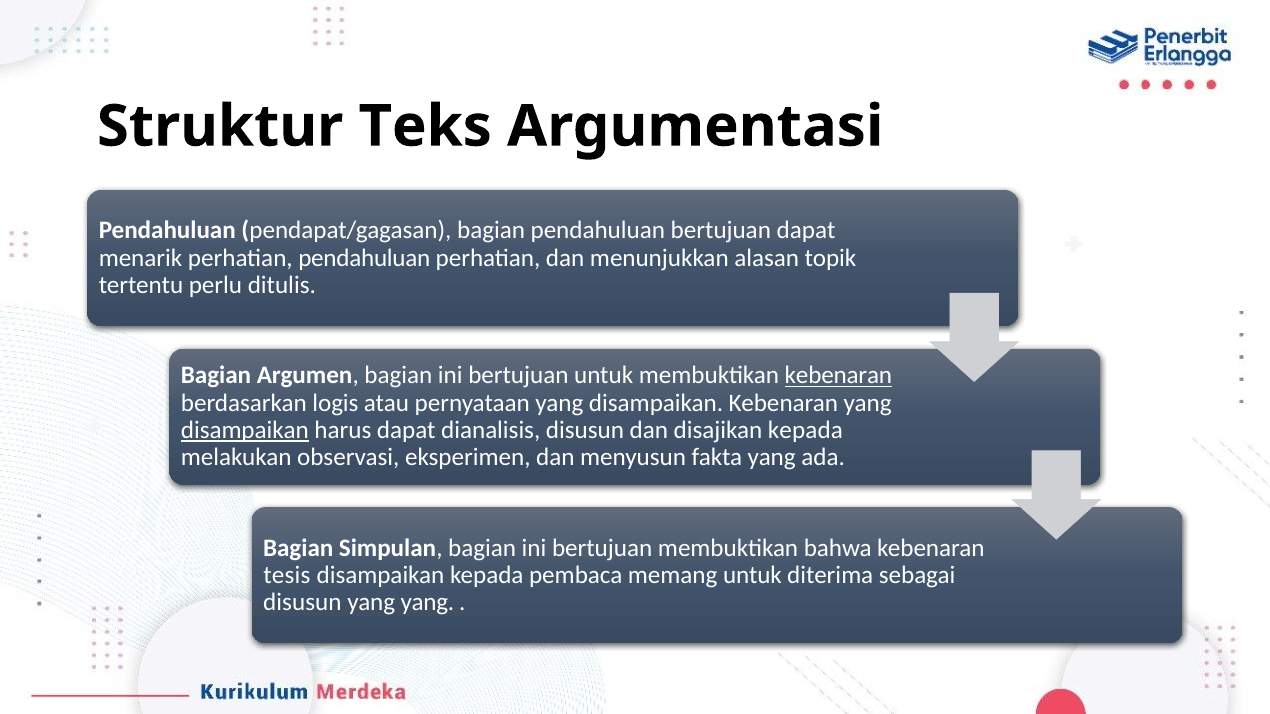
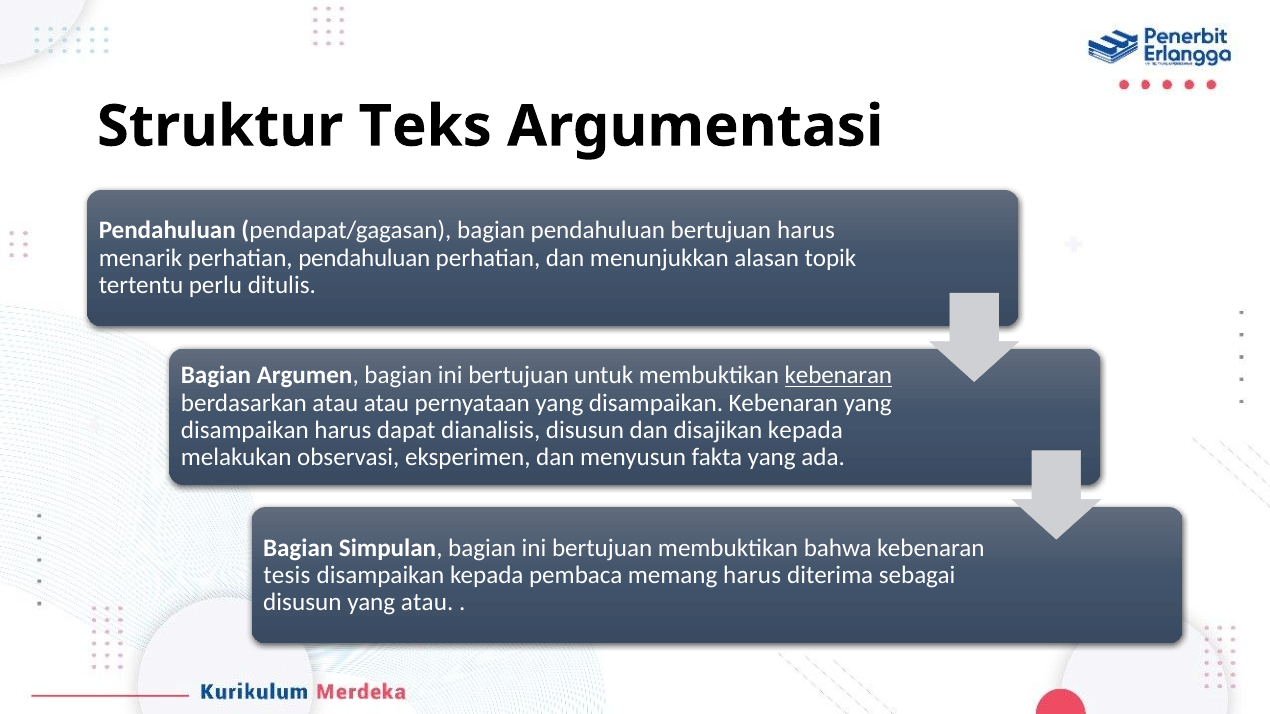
bertujuan dapat: dapat -> harus
berdasarkan logis: logis -> atau
disampaikan at (245, 430) underline: present -> none
memang untuk: untuk -> harus
yang yang: yang -> atau
